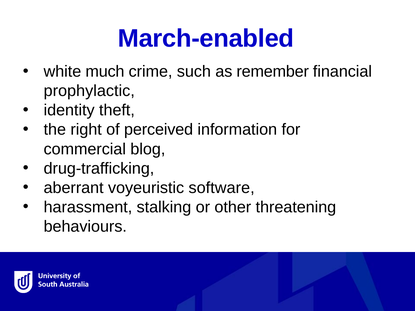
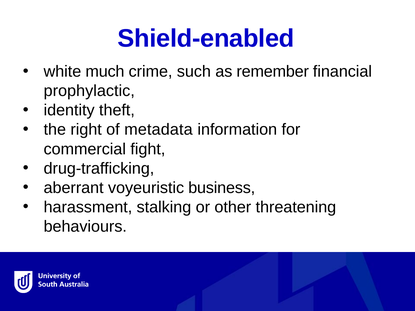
March-enabled: March-enabled -> Shield-enabled
perceived: perceived -> metadata
blog: blog -> fight
software: software -> business
